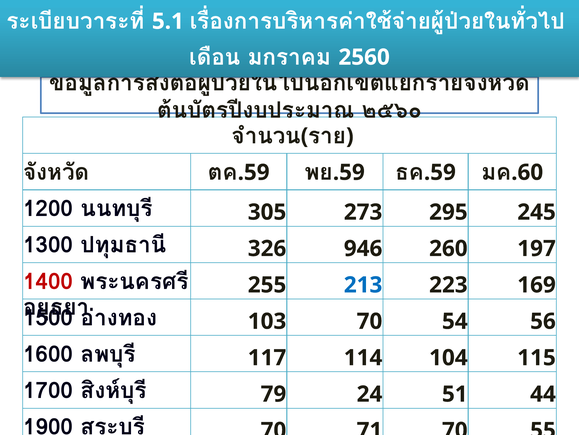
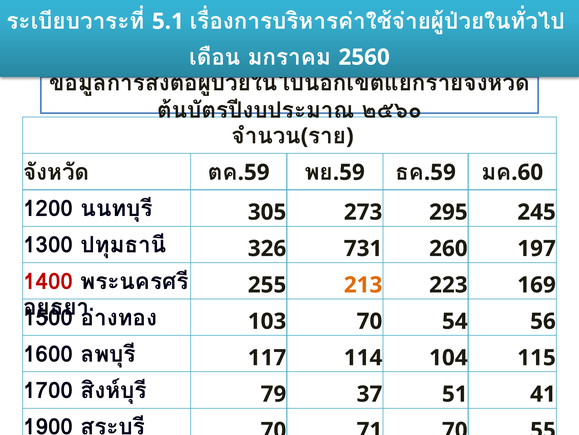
946: 946 -> 731
213 colour: blue -> orange
24: 24 -> 37
44: 44 -> 41
